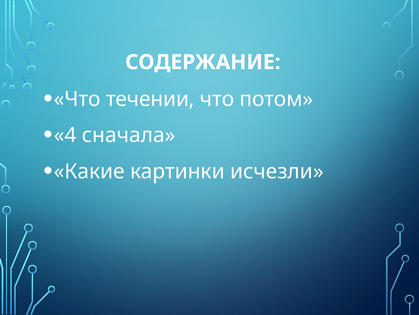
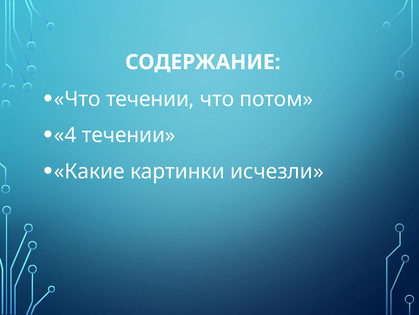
4 сначала: сначала -> течении
